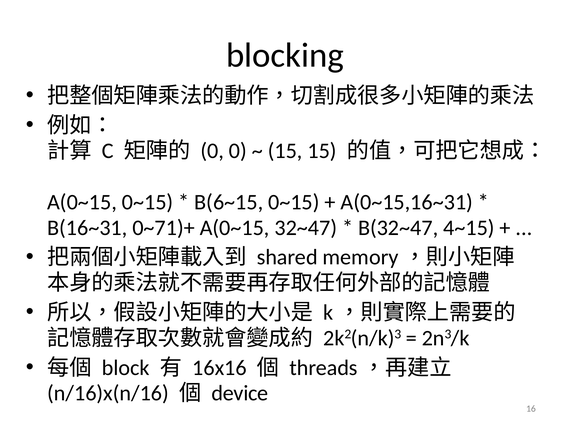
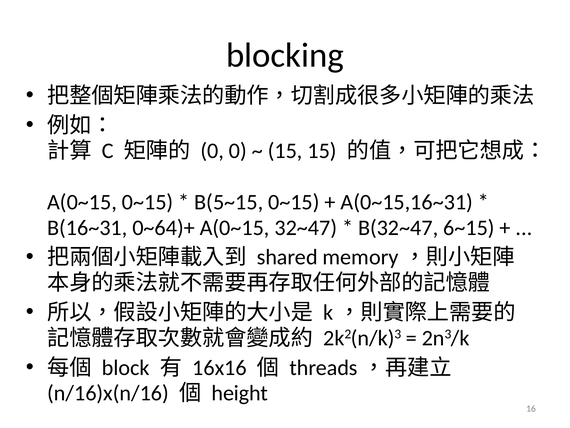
B(6~15: B(6~15 -> B(5~15
0~71)+: 0~71)+ -> 0~64)+
4~15: 4~15 -> 6~15
device: device -> height
